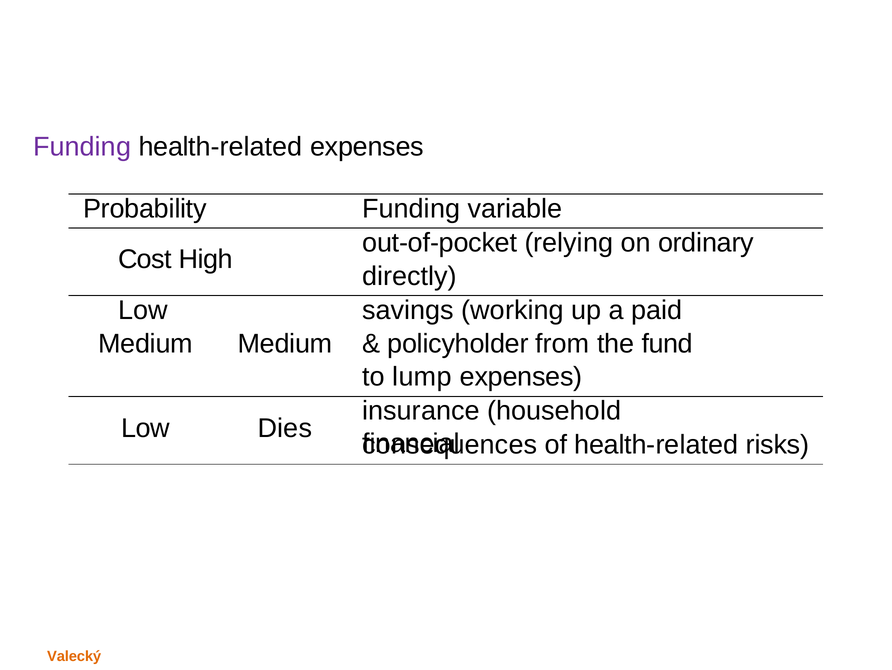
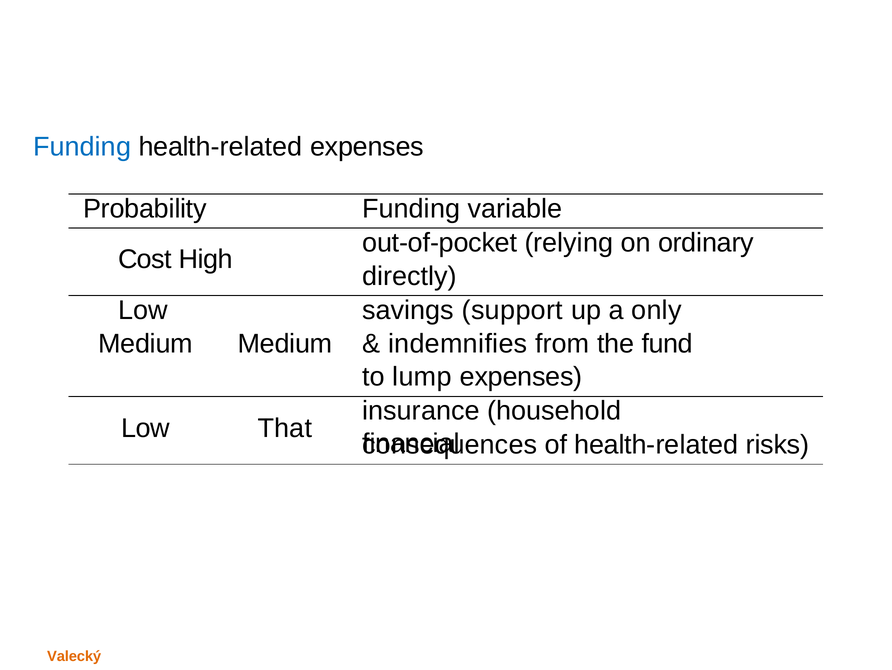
Funding at (82, 147) colour: purple -> blue
working: working -> support
paid: paid -> only
policyholder: policyholder -> indemnifies
Dies: Dies -> That
